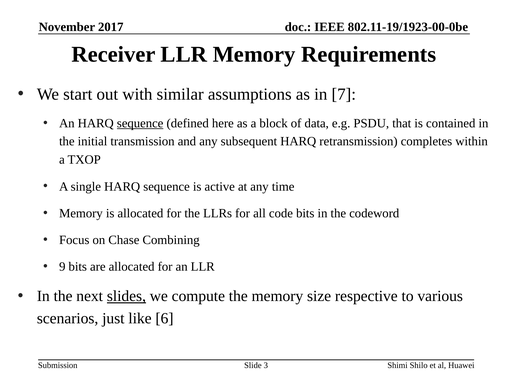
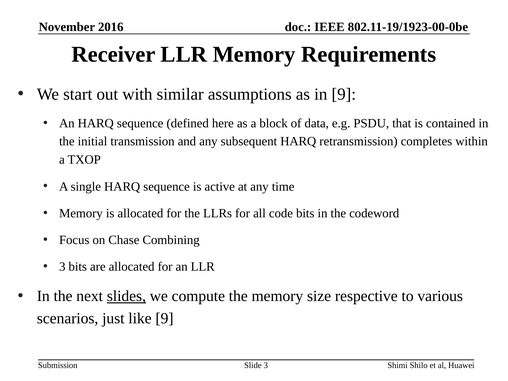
2017: 2017 -> 2016
in 7: 7 -> 9
sequence at (140, 123) underline: present -> none
9 at (62, 267): 9 -> 3
like 6: 6 -> 9
